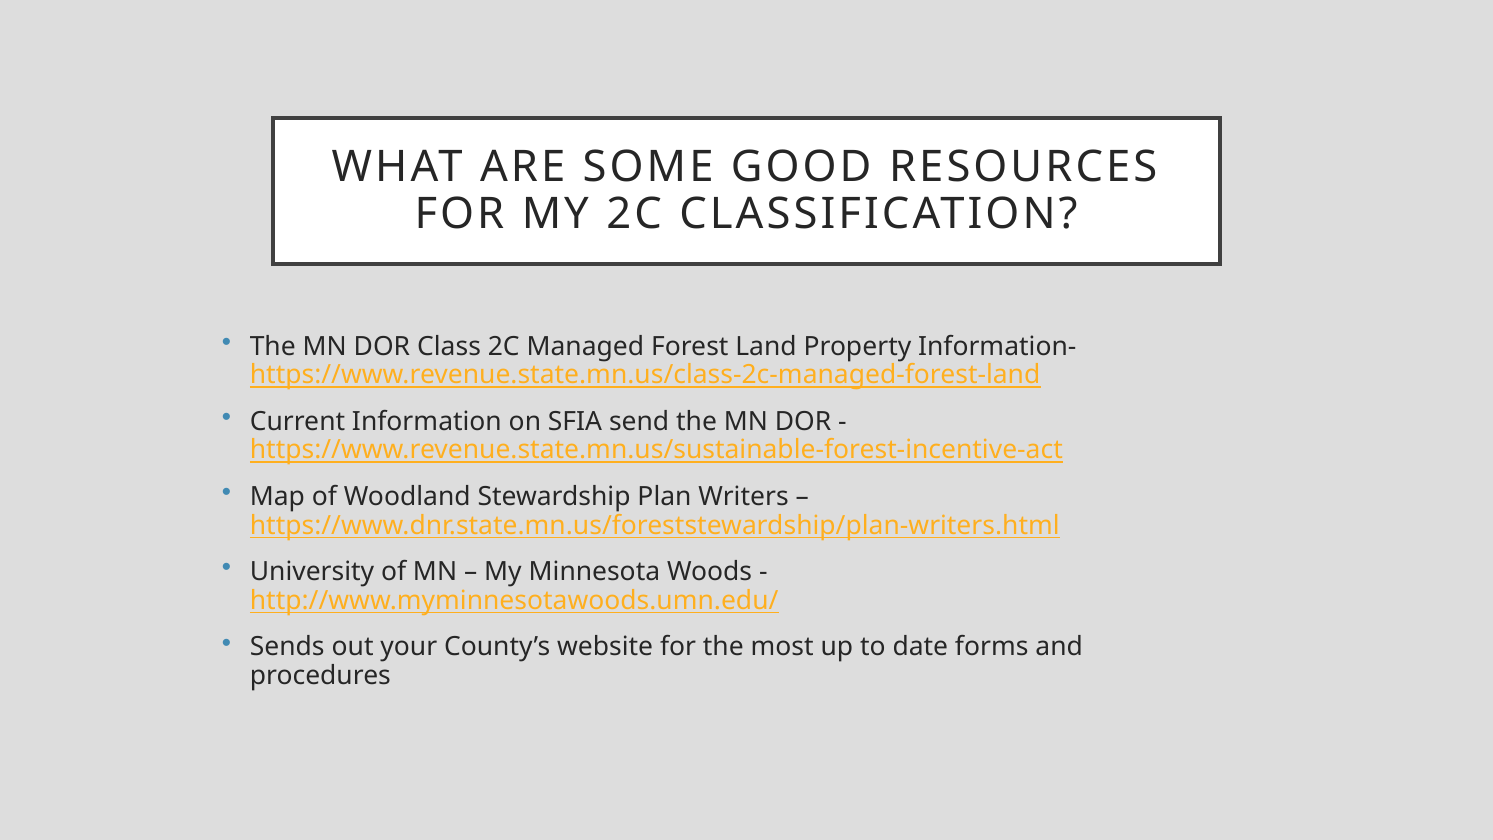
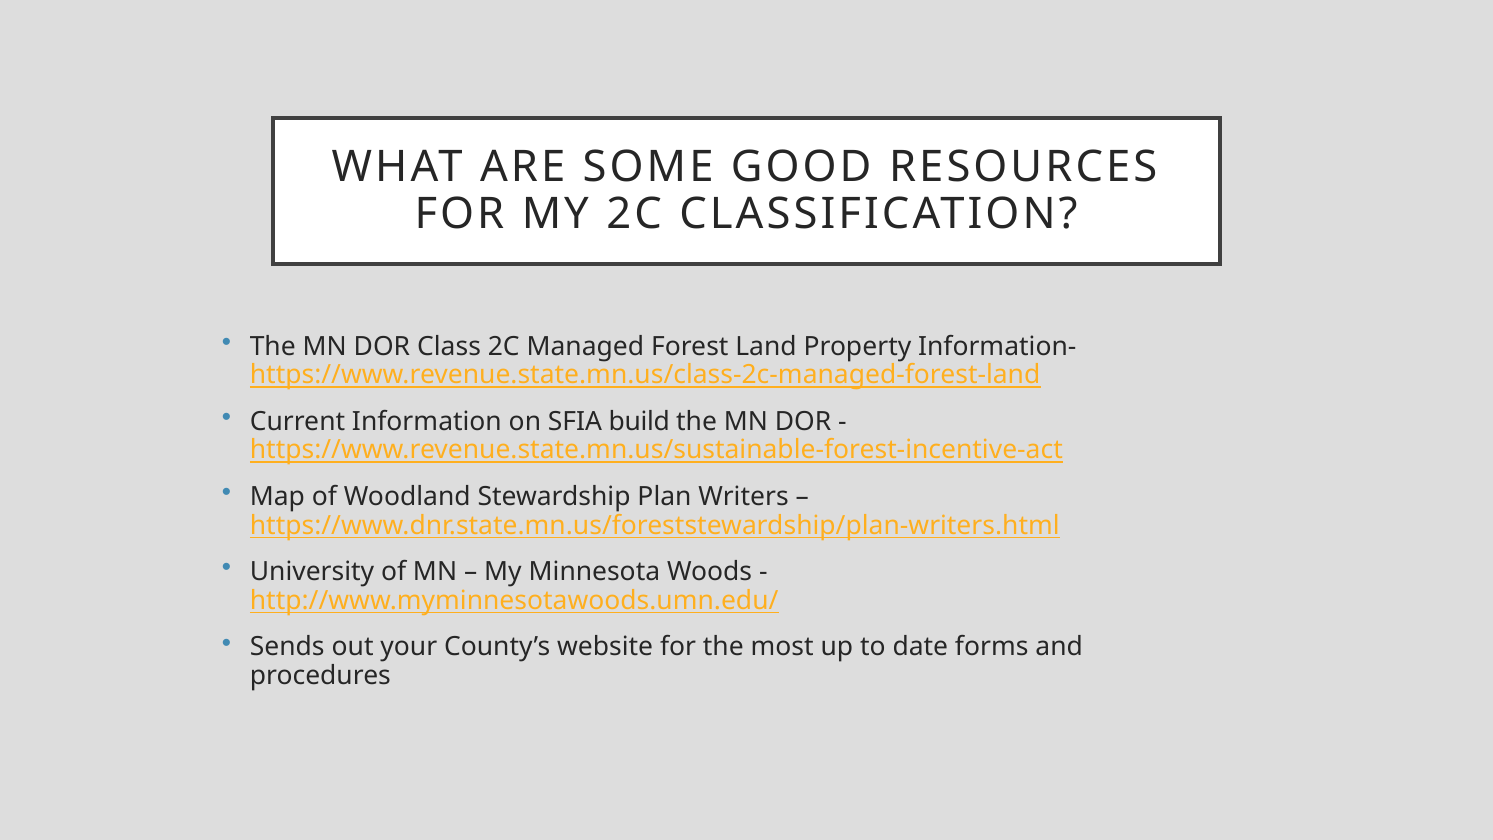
send: send -> build
